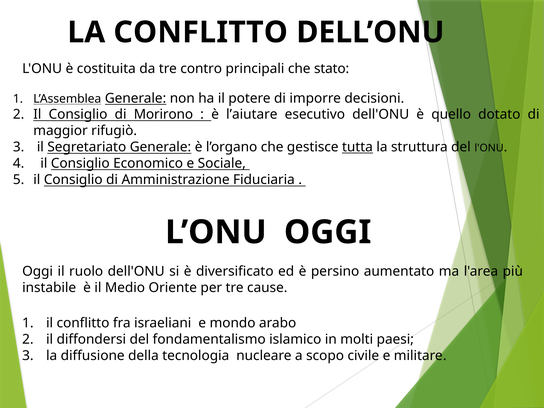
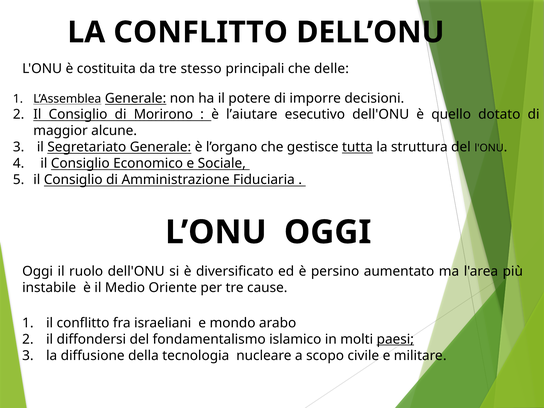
contro: contro -> stesso
stato: stato -> delle
rifugiò: rifugiò -> alcune
paesi underline: none -> present
